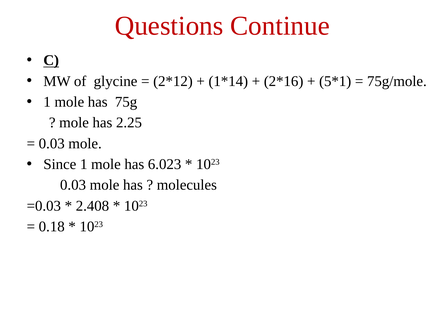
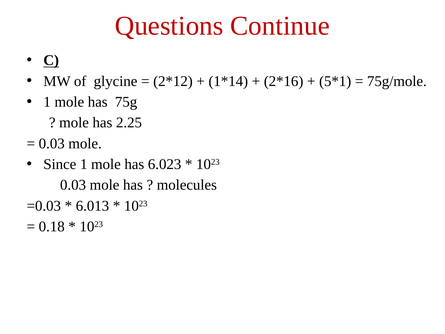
2.408: 2.408 -> 6.013
